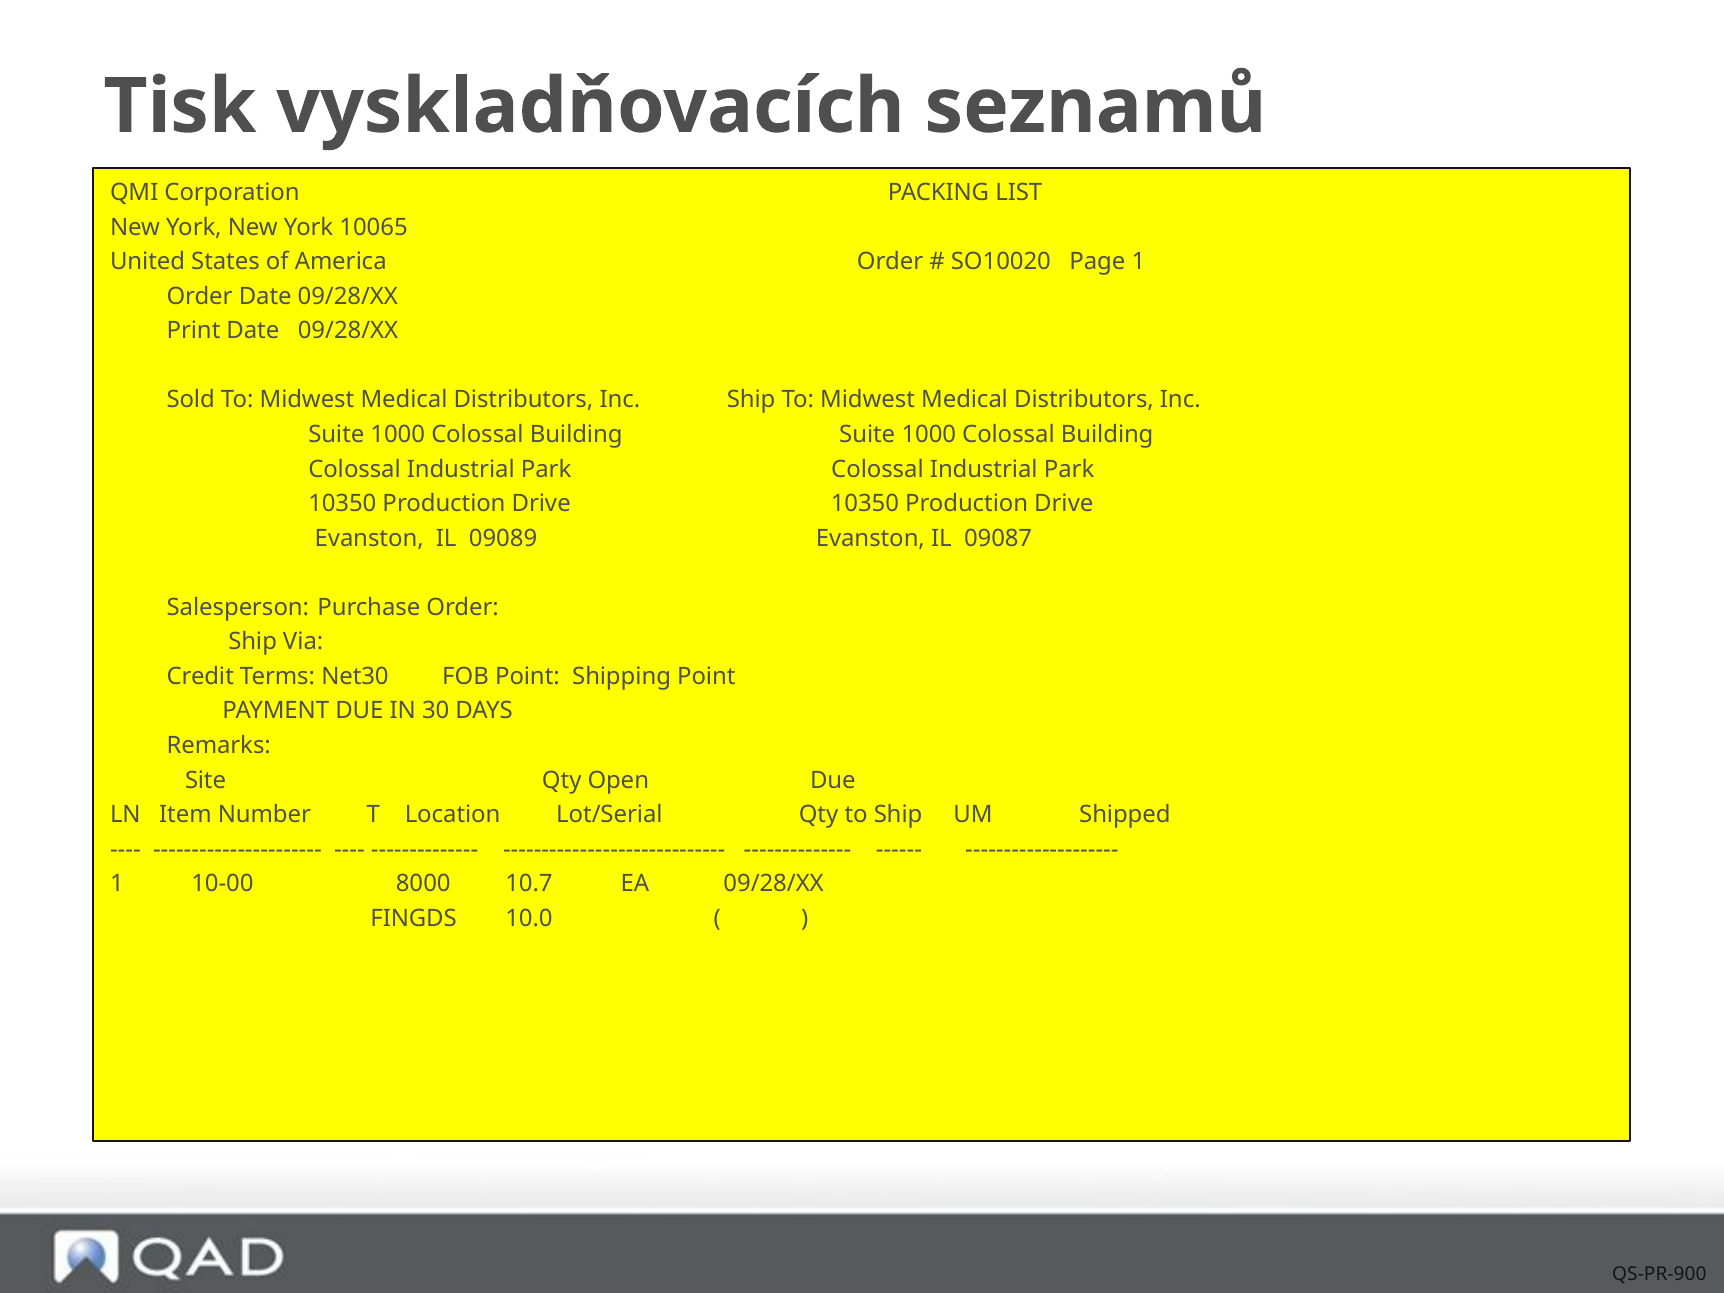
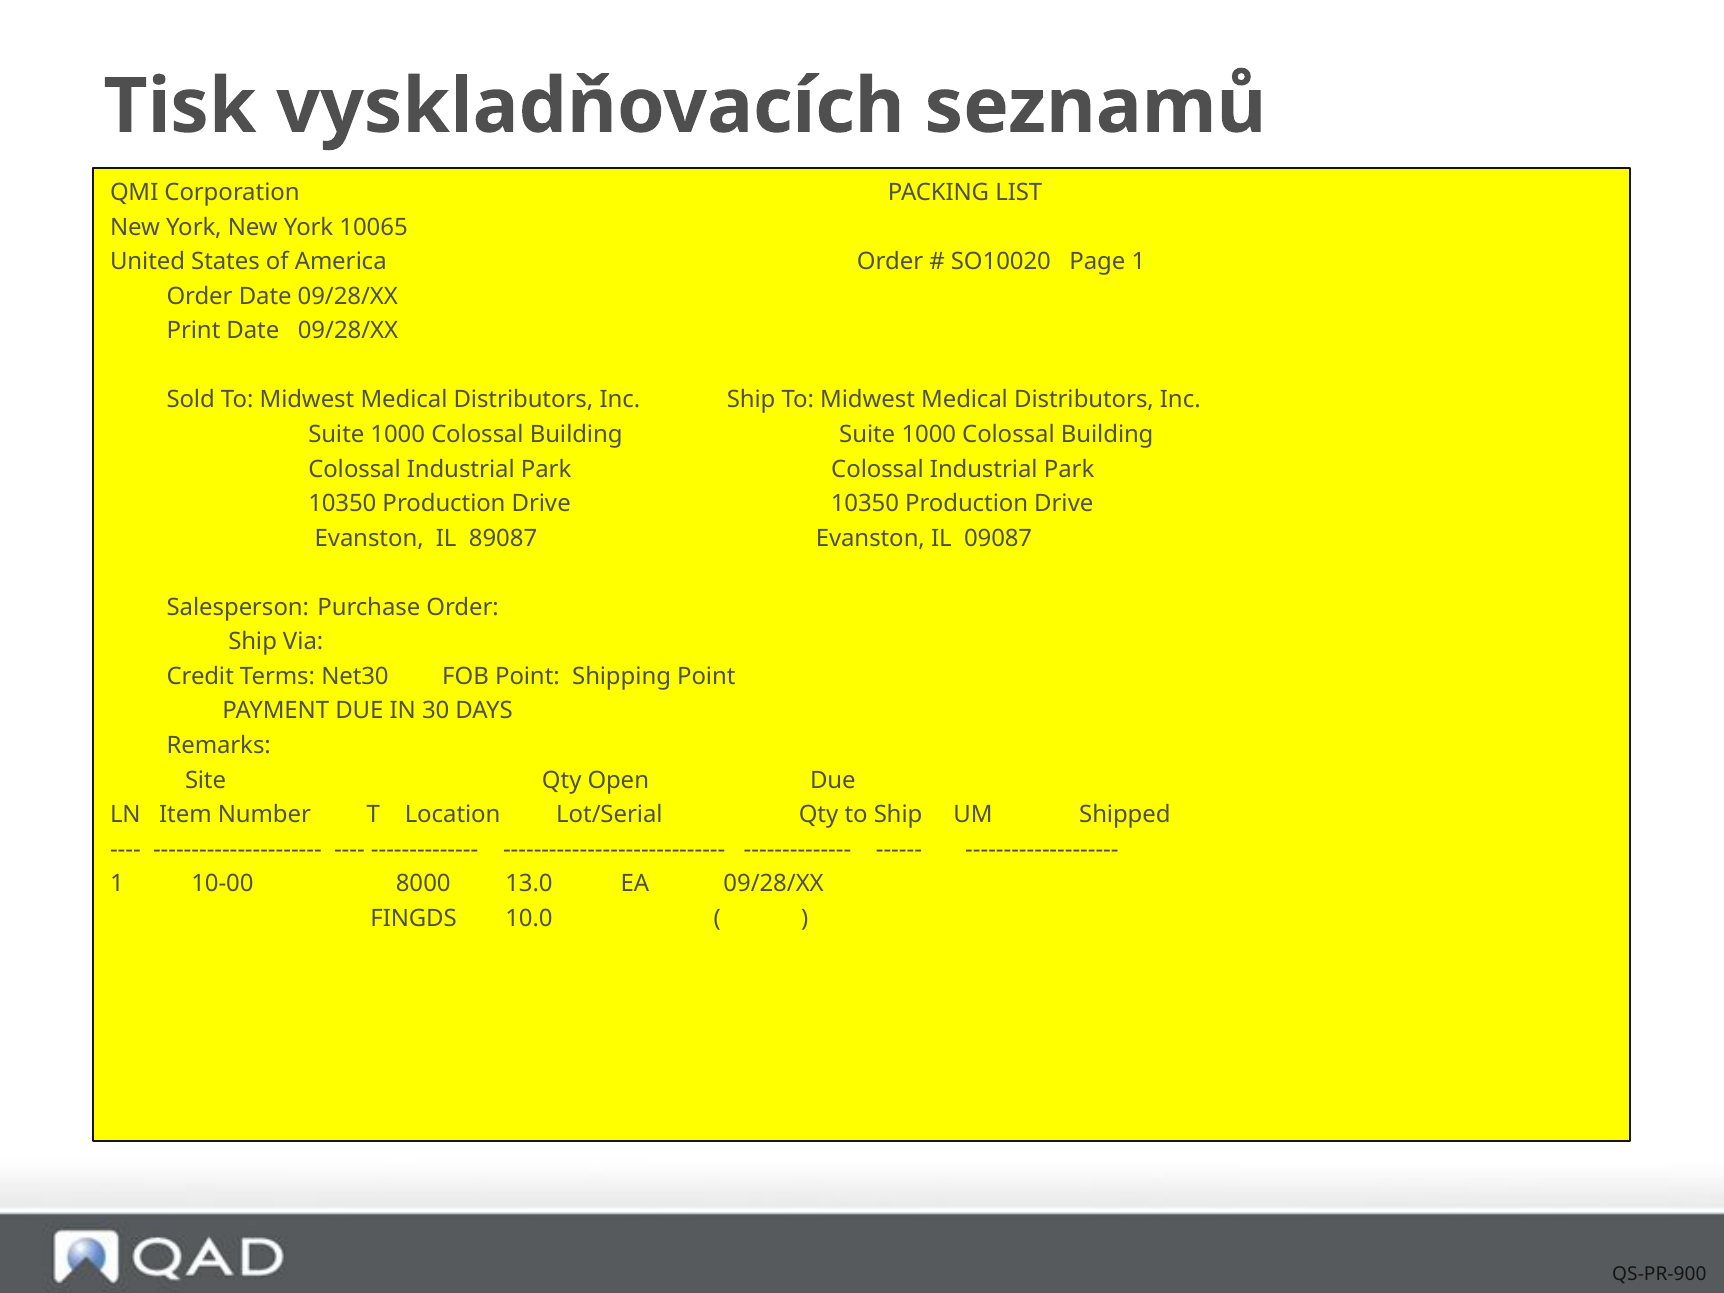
09089: 09089 -> 89087
10.7: 10.7 -> 13.0
